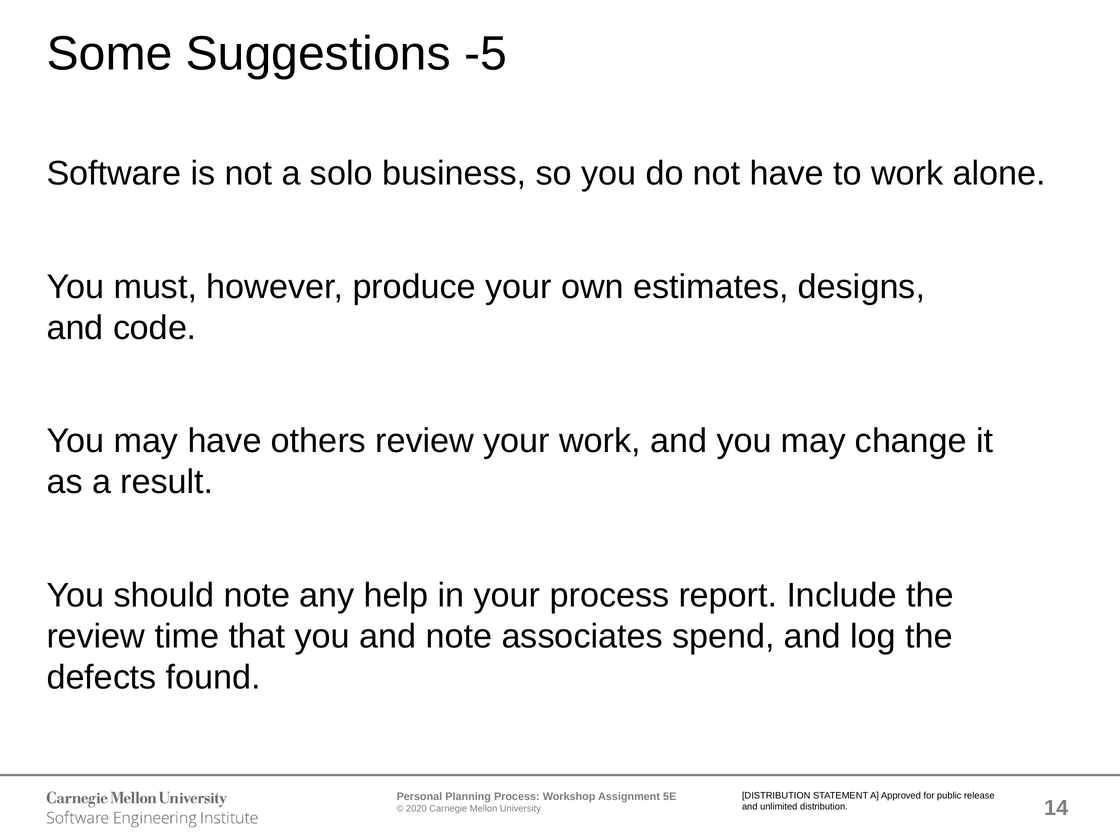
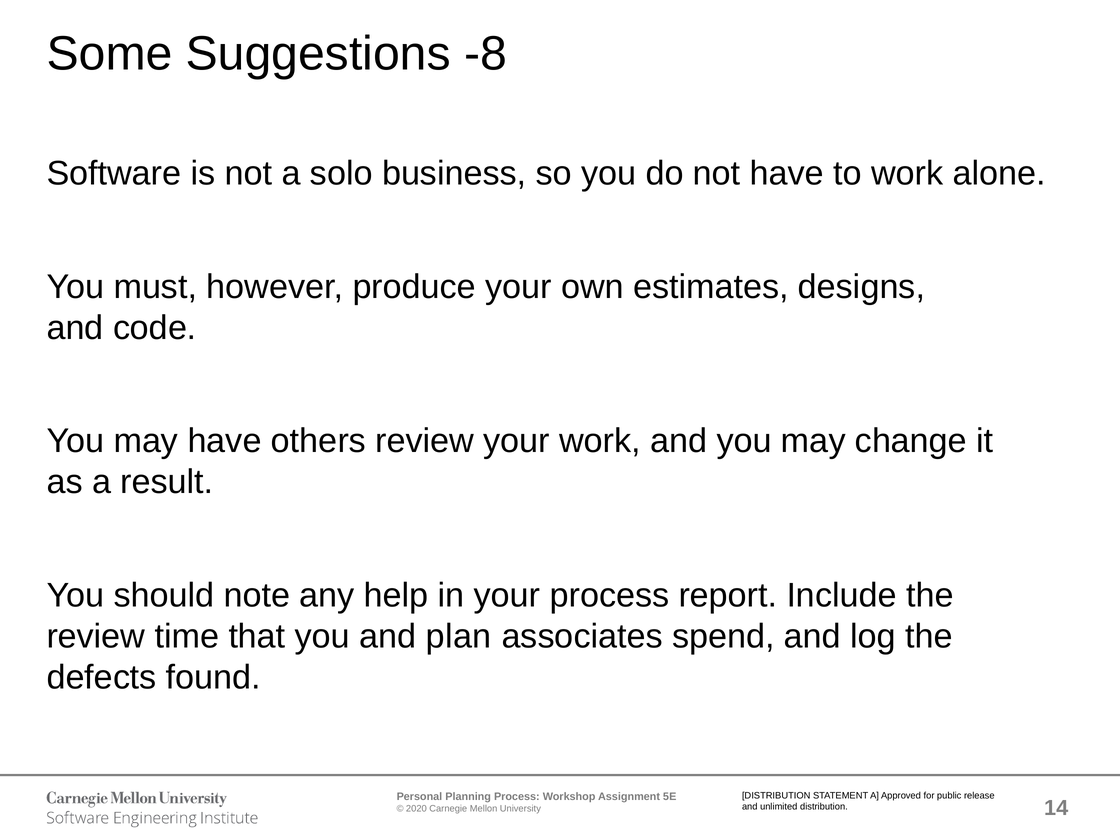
-5: -5 -> -8
and note: note -> plan
